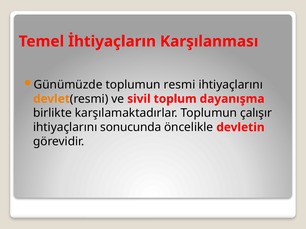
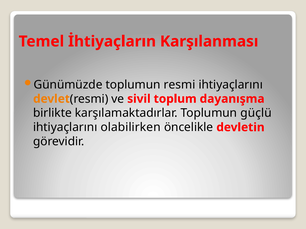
çalışır: çalışır -> güçlü
sonucunda: sonucunda -> olabilirken
